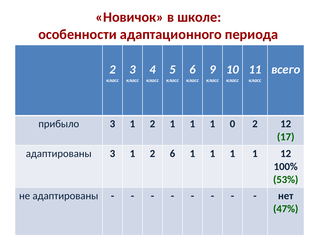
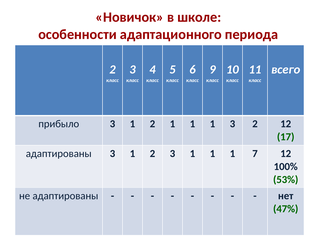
1 0: 0 -> 3
2 6: 6 -> 3
1 1 1 1: 1 -> 7
